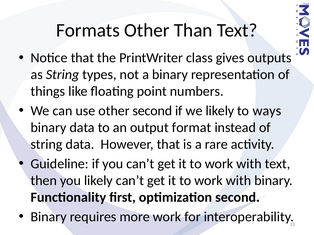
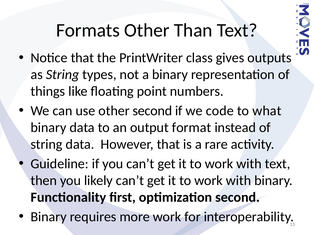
we likely: likely -> code
ways: ways -> what
